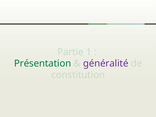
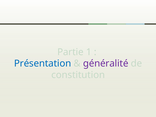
Présentation colour: green -> blue
